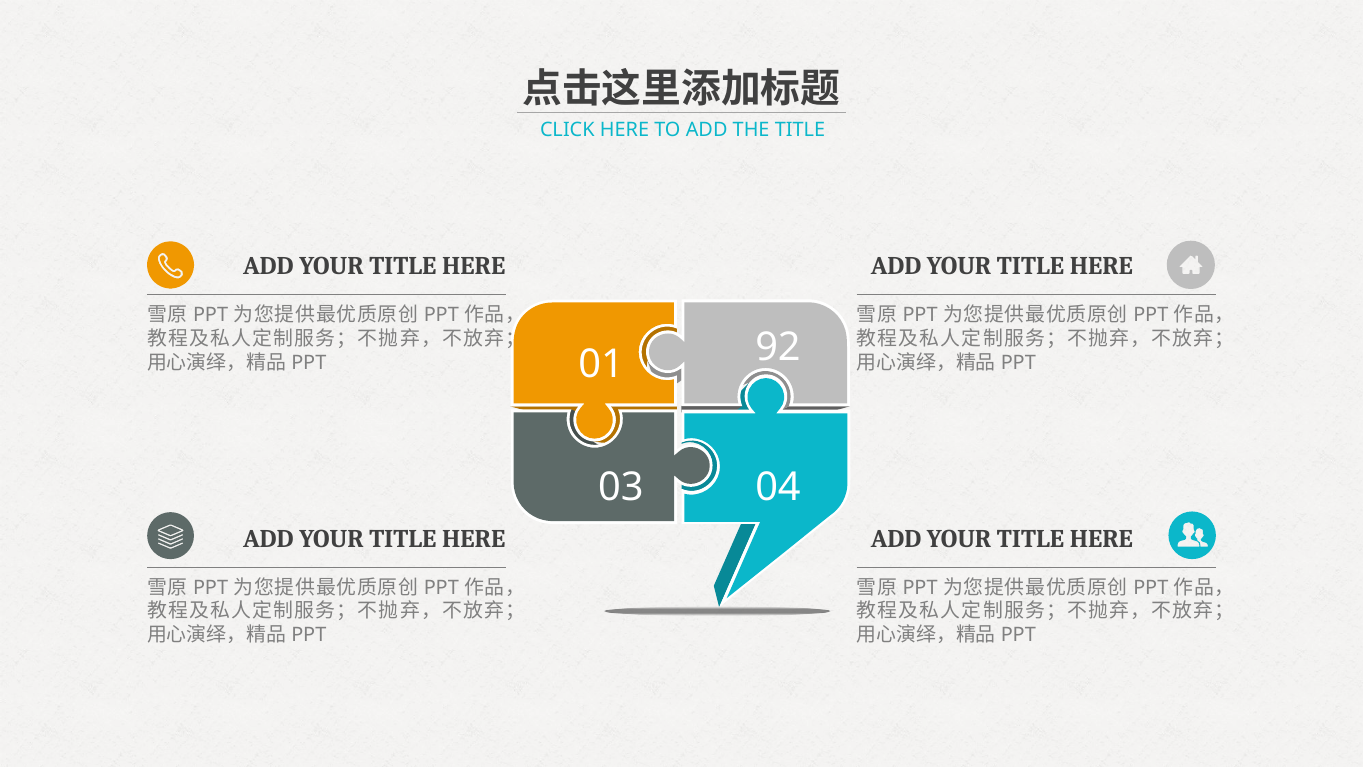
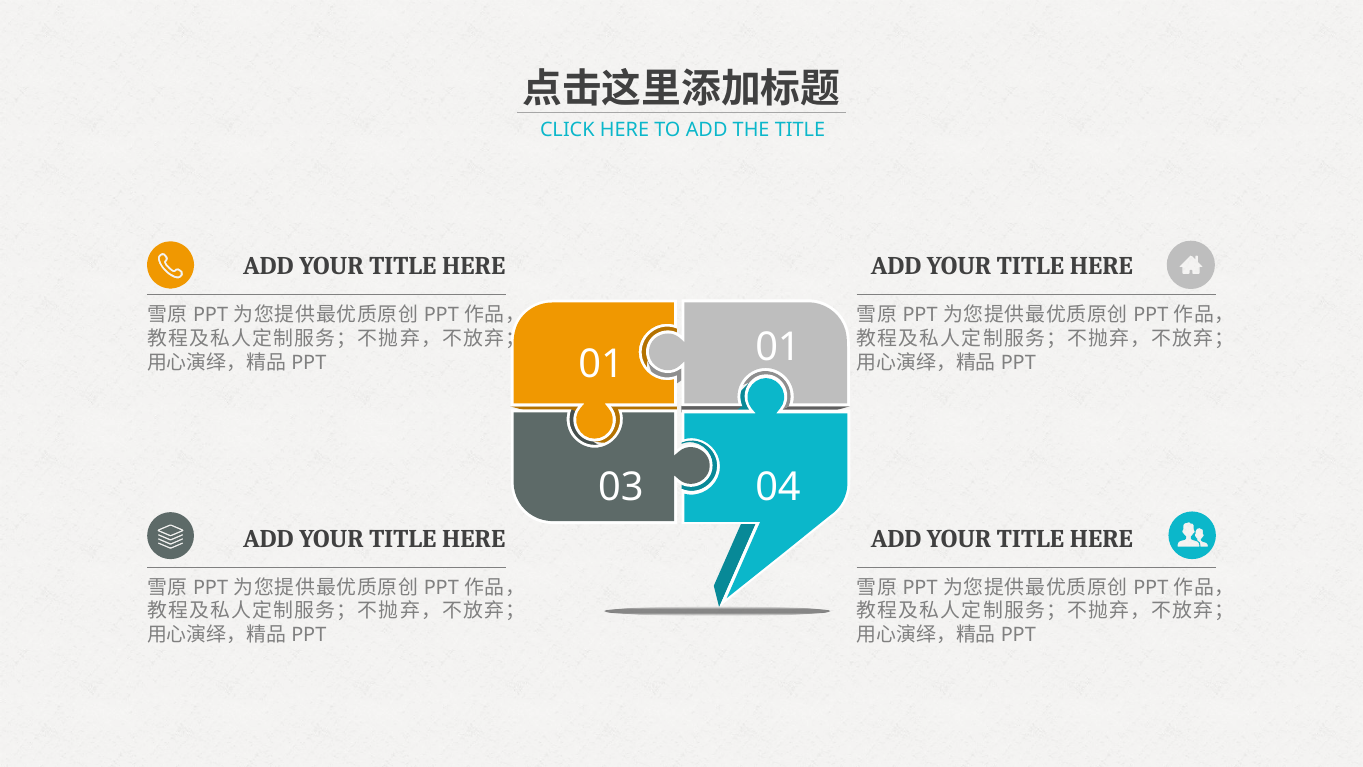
01 92: 92 -> 01
